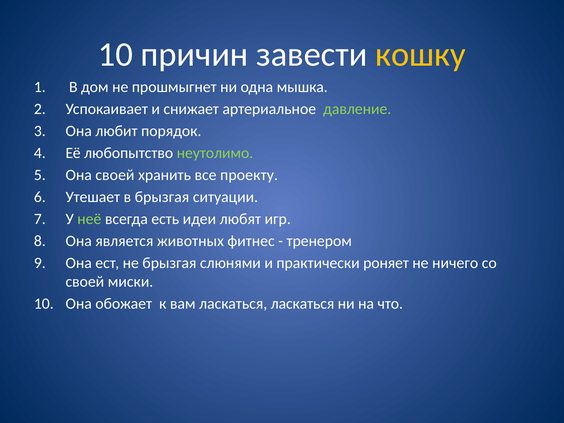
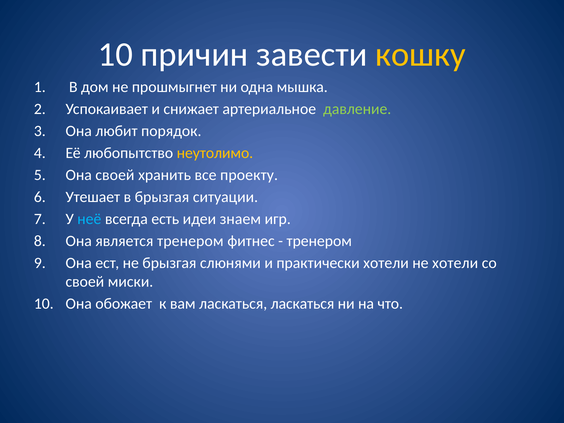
неутолимо colour: light green -> yellow
неё colour: light green -> light blue
любят: любят -> знаем
является животных: животных -> тренером
практически роняет: роняет -> хотели
не ничего: ничего -> хотели
